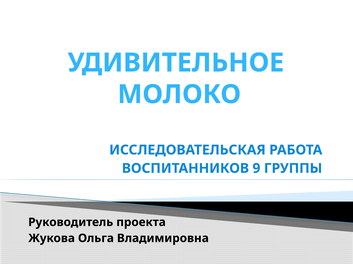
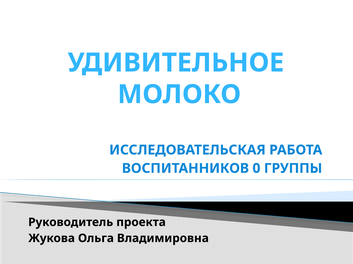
9: 9 -> 0
